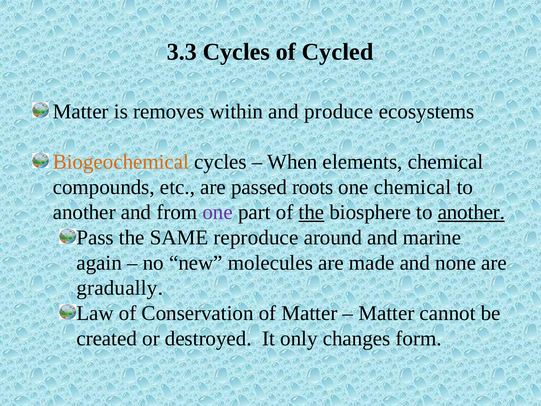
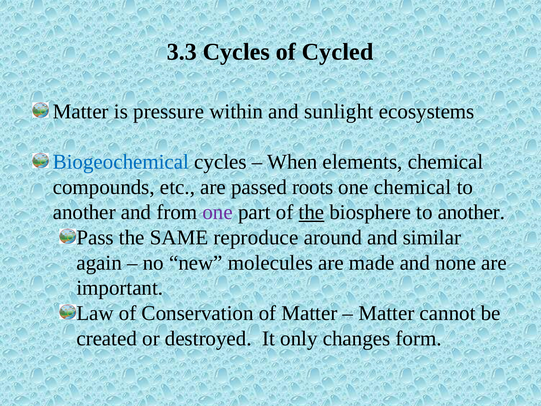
removes: removes -> pressure
produce: produce -> sunlight
Biogeochemical colour: orange -> blue
another at (471, 212) underline: present -> none
marine: marine -> similar
gradually: gradually -> important
